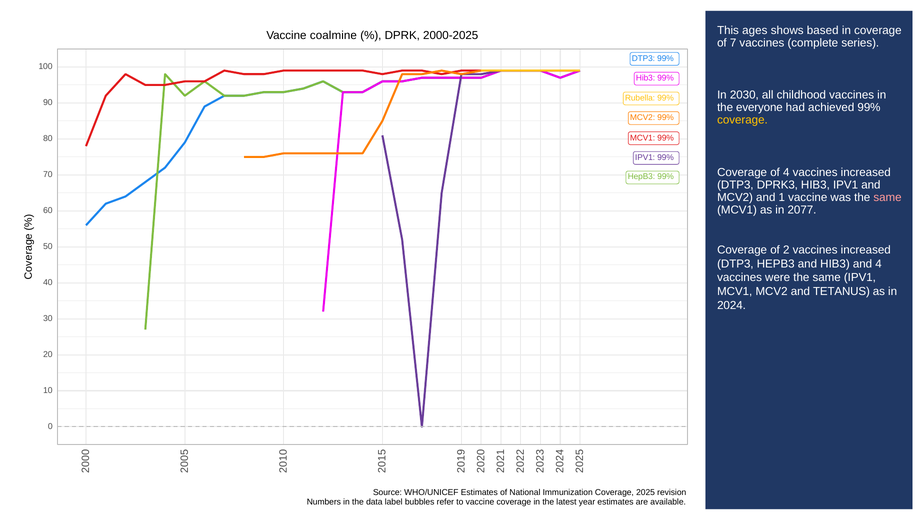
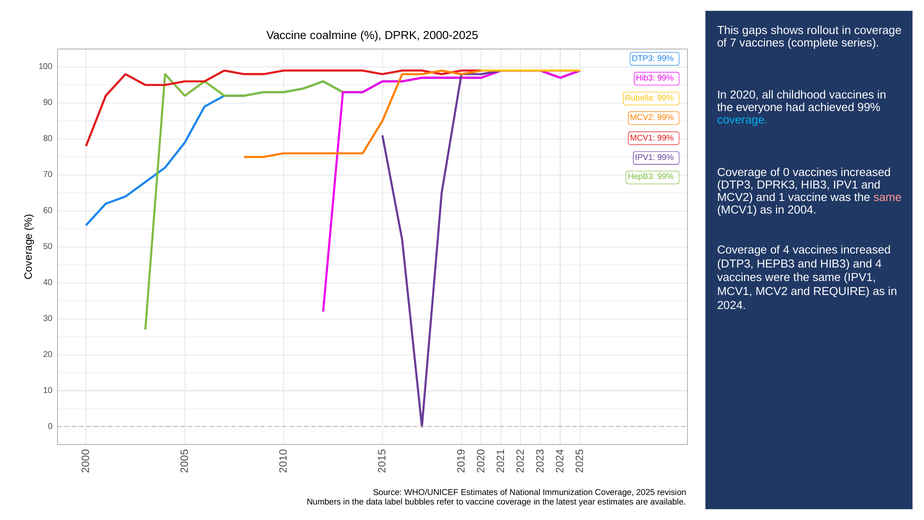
ages: ages -> gaps
based: based -> rollout
2030: 2030 -> 2020
coverage at (742, 120) colour: yellow -> light blue
of 4: 4 -> 0
2077: 2077 -> 2004
of 2: 2 -> 4
TETANUS: TETANUS -> REQUIRE
